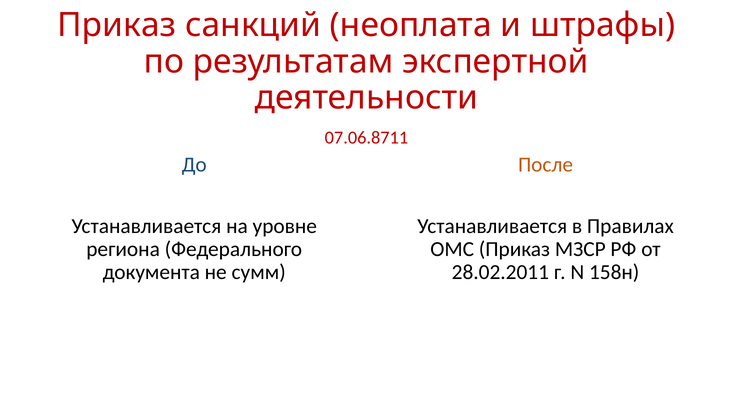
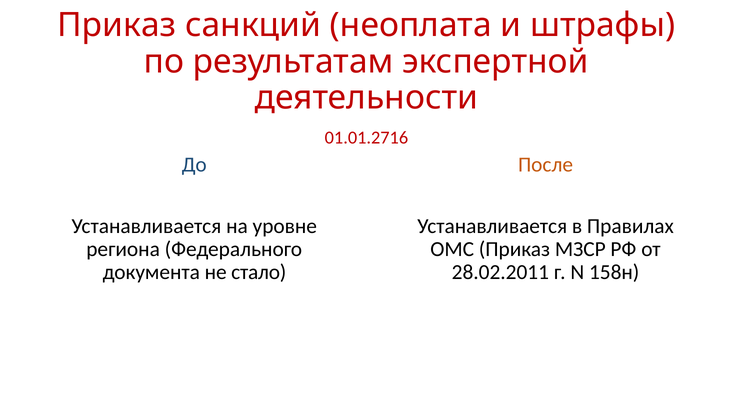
07.06.8711: 07.06.8711 -> 01.01.2716
сумм: сумм -> стало
